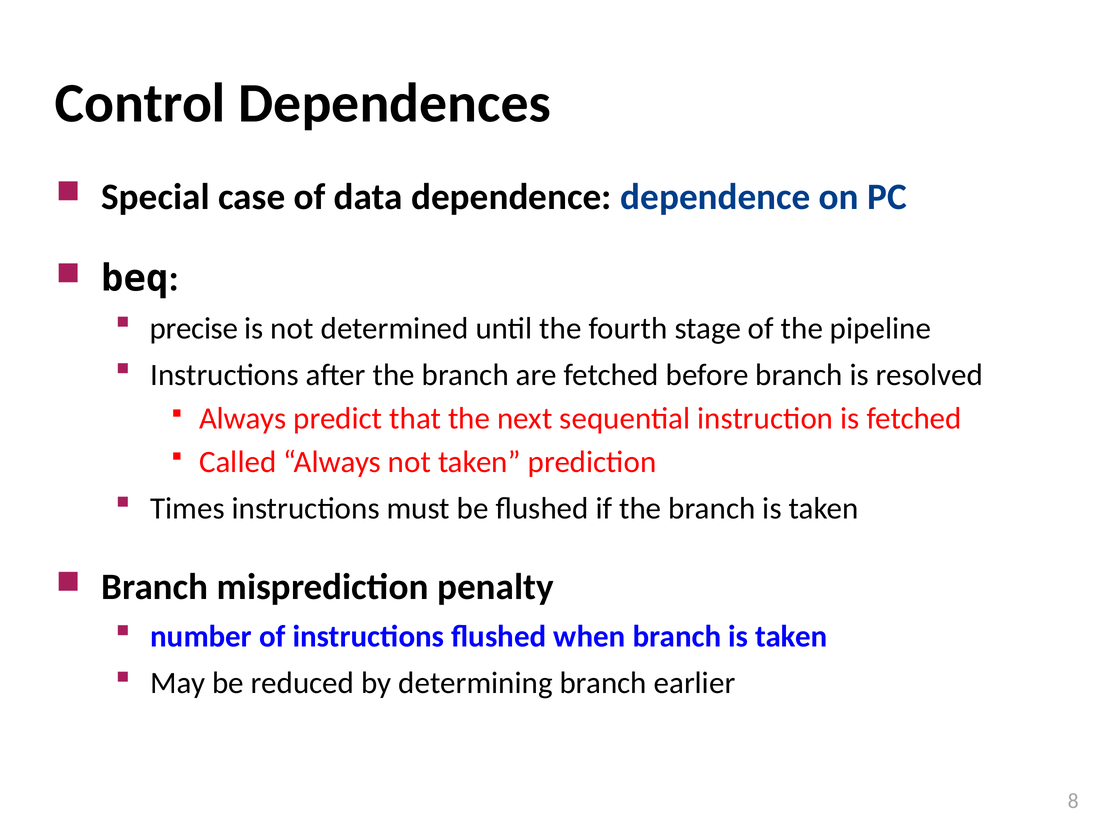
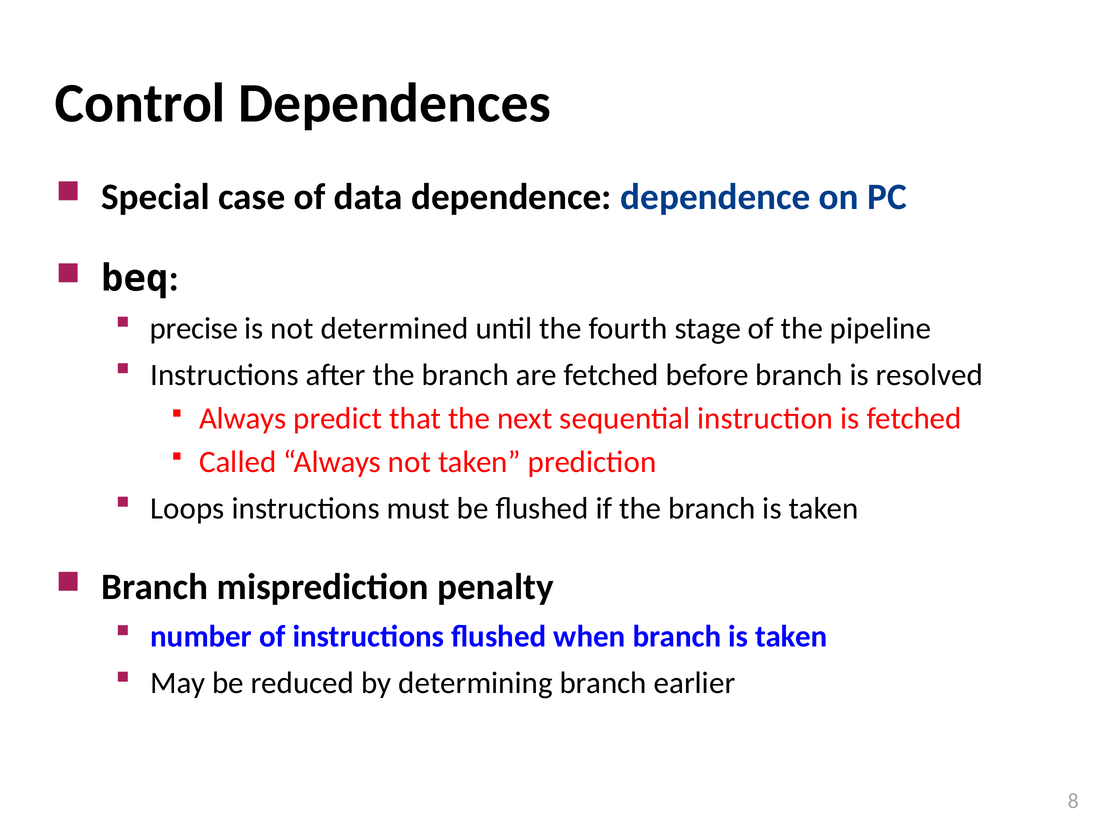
Times: Times -> Loops
